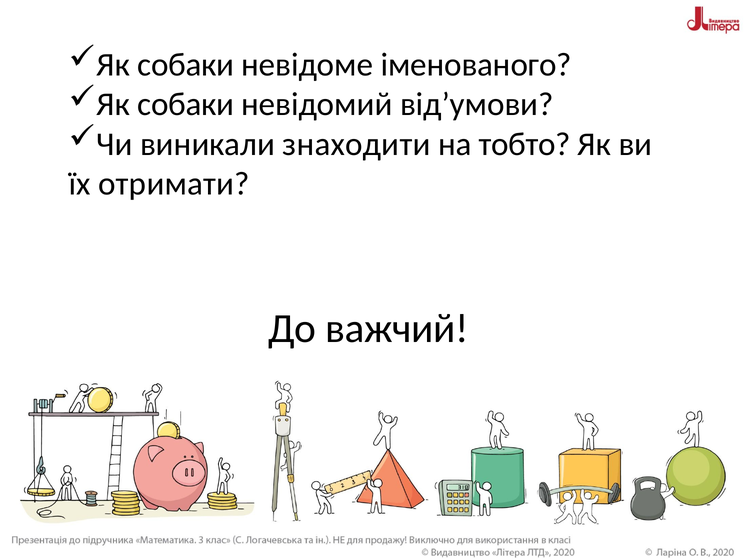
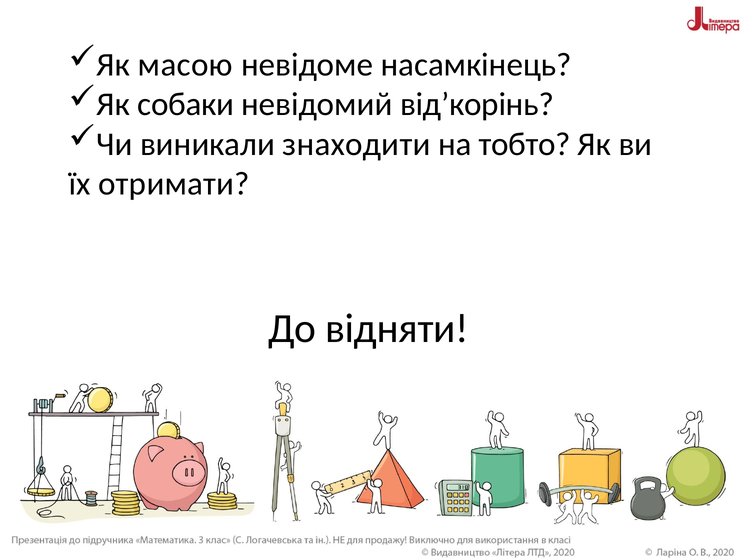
собаки at (186, 65): собаки -> масою
іменованого: іменованого -> насамкінець
від’умови: від’умови -> від’корінь
важчий: важчий -> відняти
